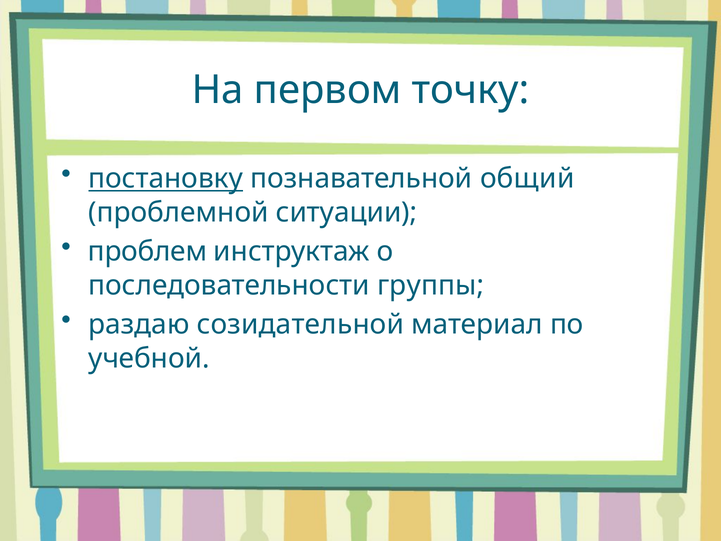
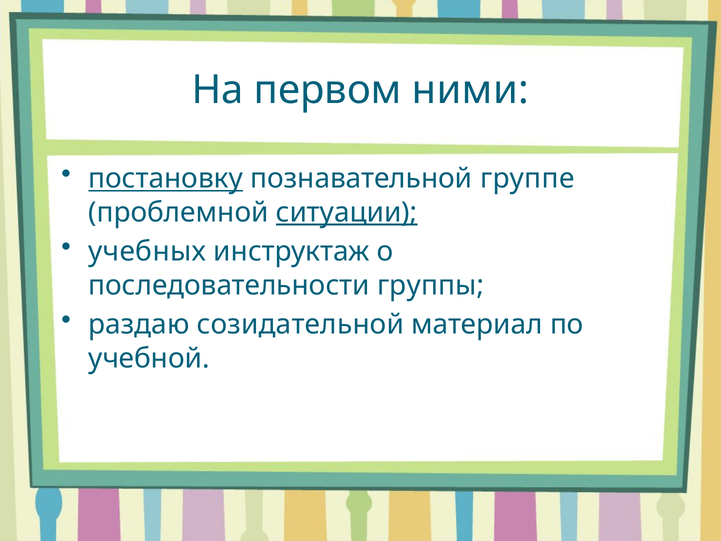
точку: точку -> ними
общий: общий -> группе
ситуации underline: none -> present
проблем: проблем -> учебных
